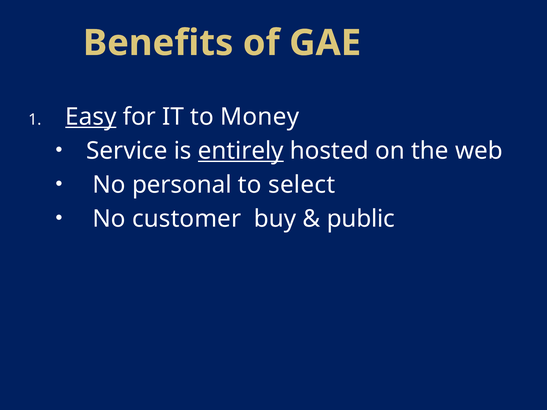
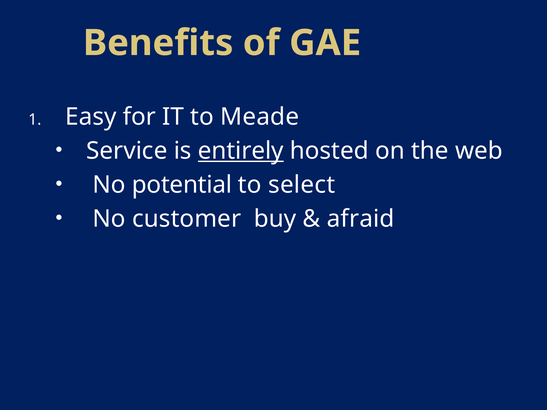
Easy underline: present -> none
Money: Money -> Meade
personal: personal -> potential
public: public -> afraid
